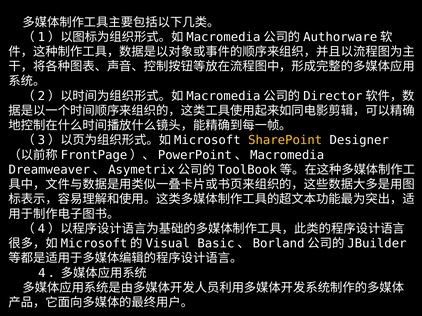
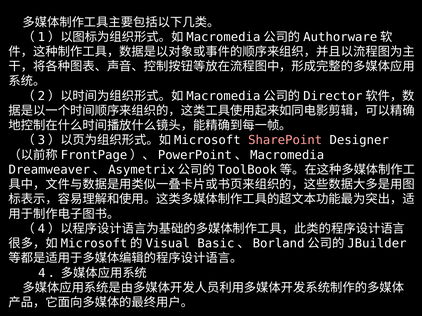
SharePoint colour: yellow -> pink
